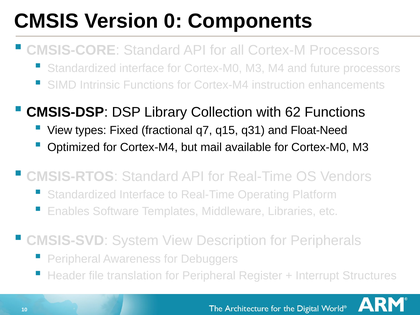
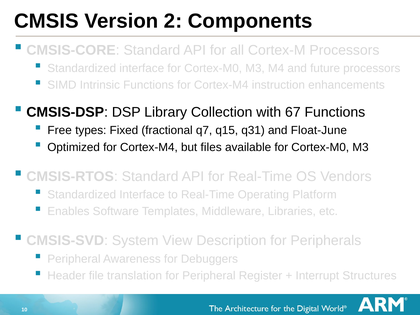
0: 0 -> 2
62: 62 -> 67
View at (60, 130): View -> Free
Float-Need: Float-Need -> Float-June
mail: mail -> files
